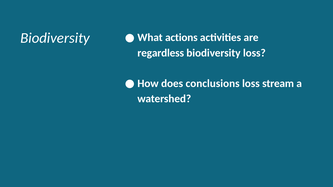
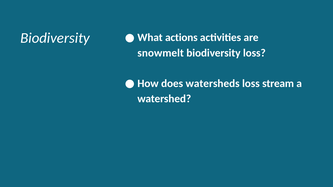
regardless: regardless -> snowmelt
conclusions: conclusions -> watersheds
